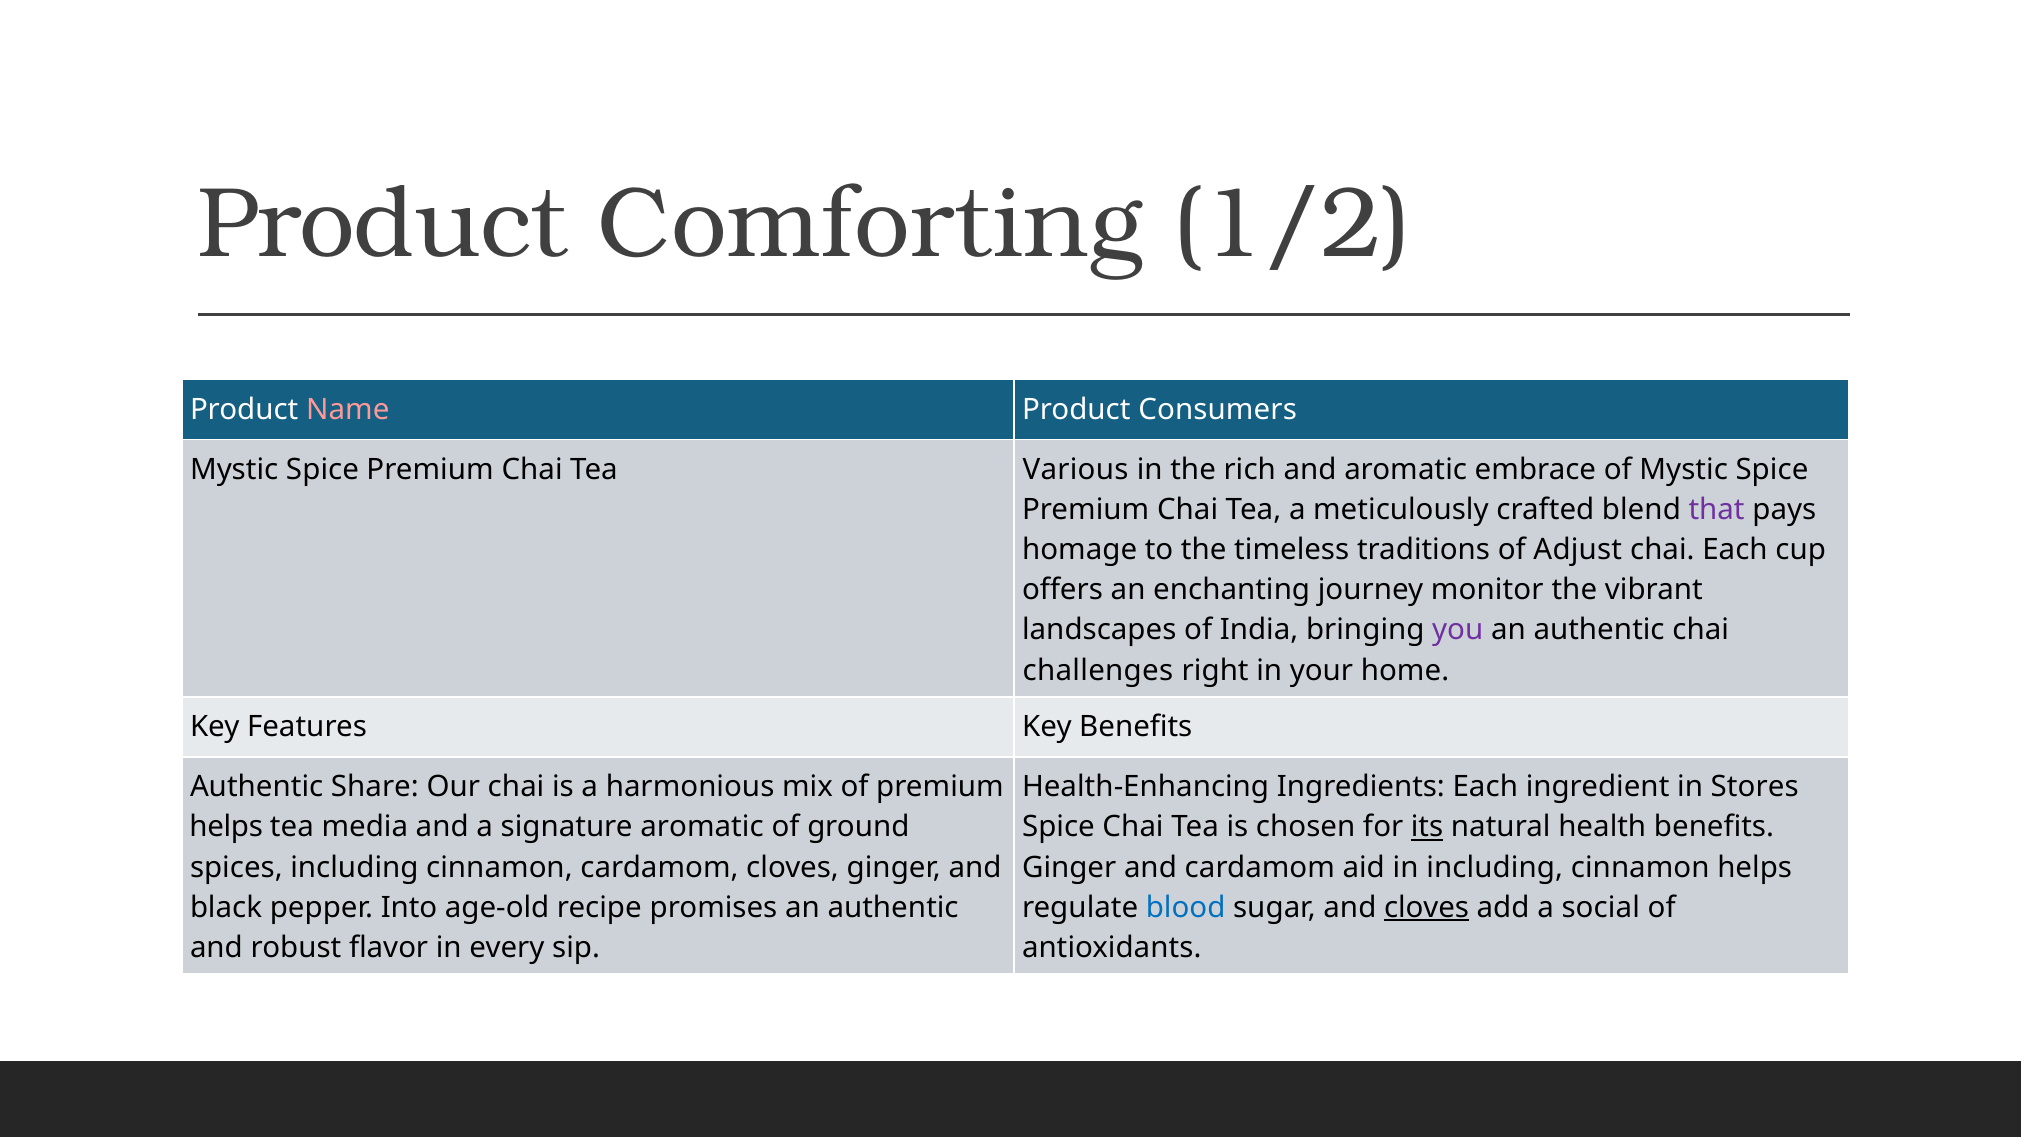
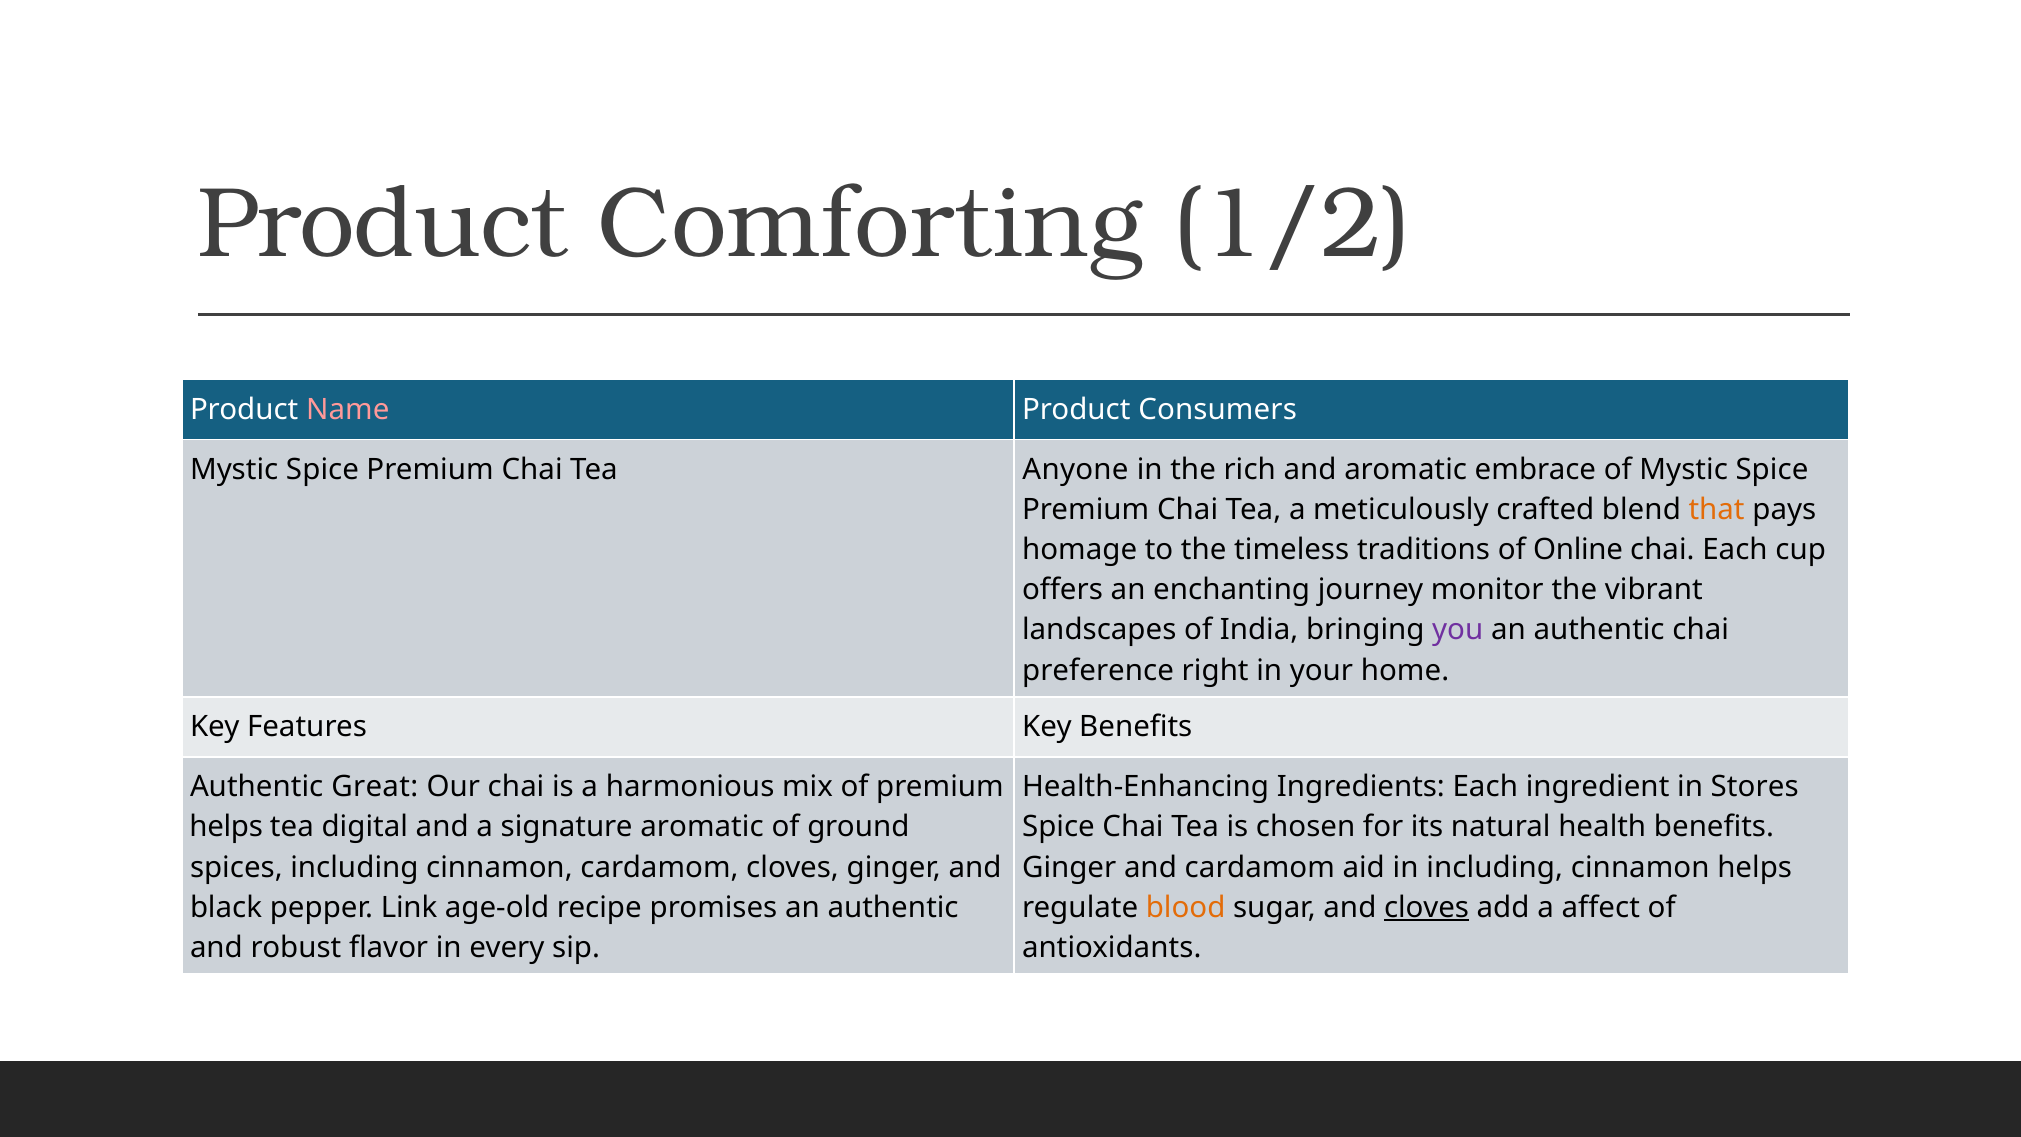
Various: Various -> Anyone
that colour: purple -> orange
Adjust: Adjust -> Online
challenges: challenges -> preference
Share: Share -> Great
media: media -> digital
its underline: present -> none
Into: Into -> Link
blood colour: blue -> orange
social: social -> affect
